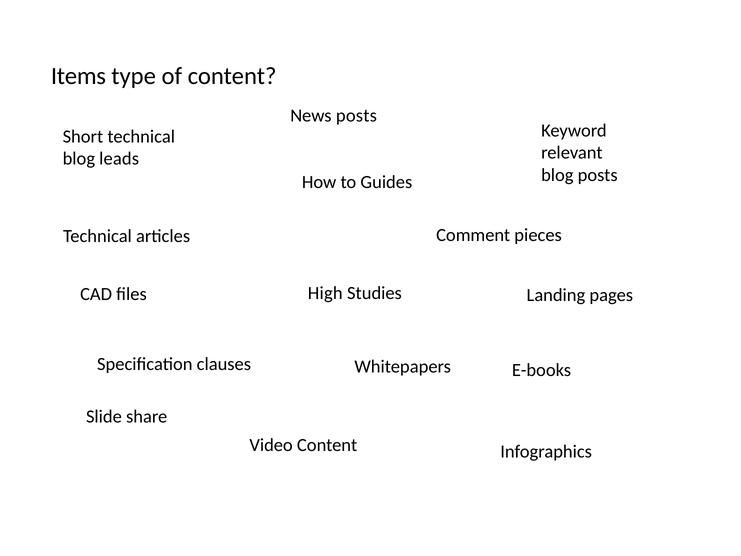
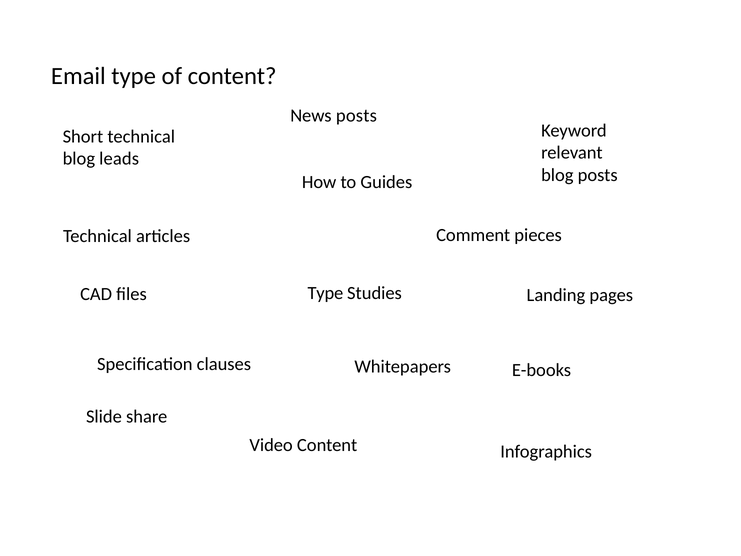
Items: Items -> Email
files High: High -> Type
